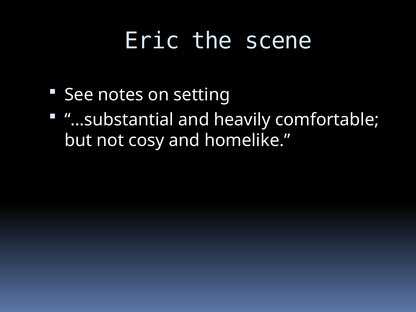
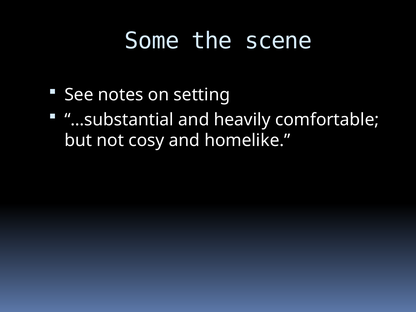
Eric: Eric -> Some
